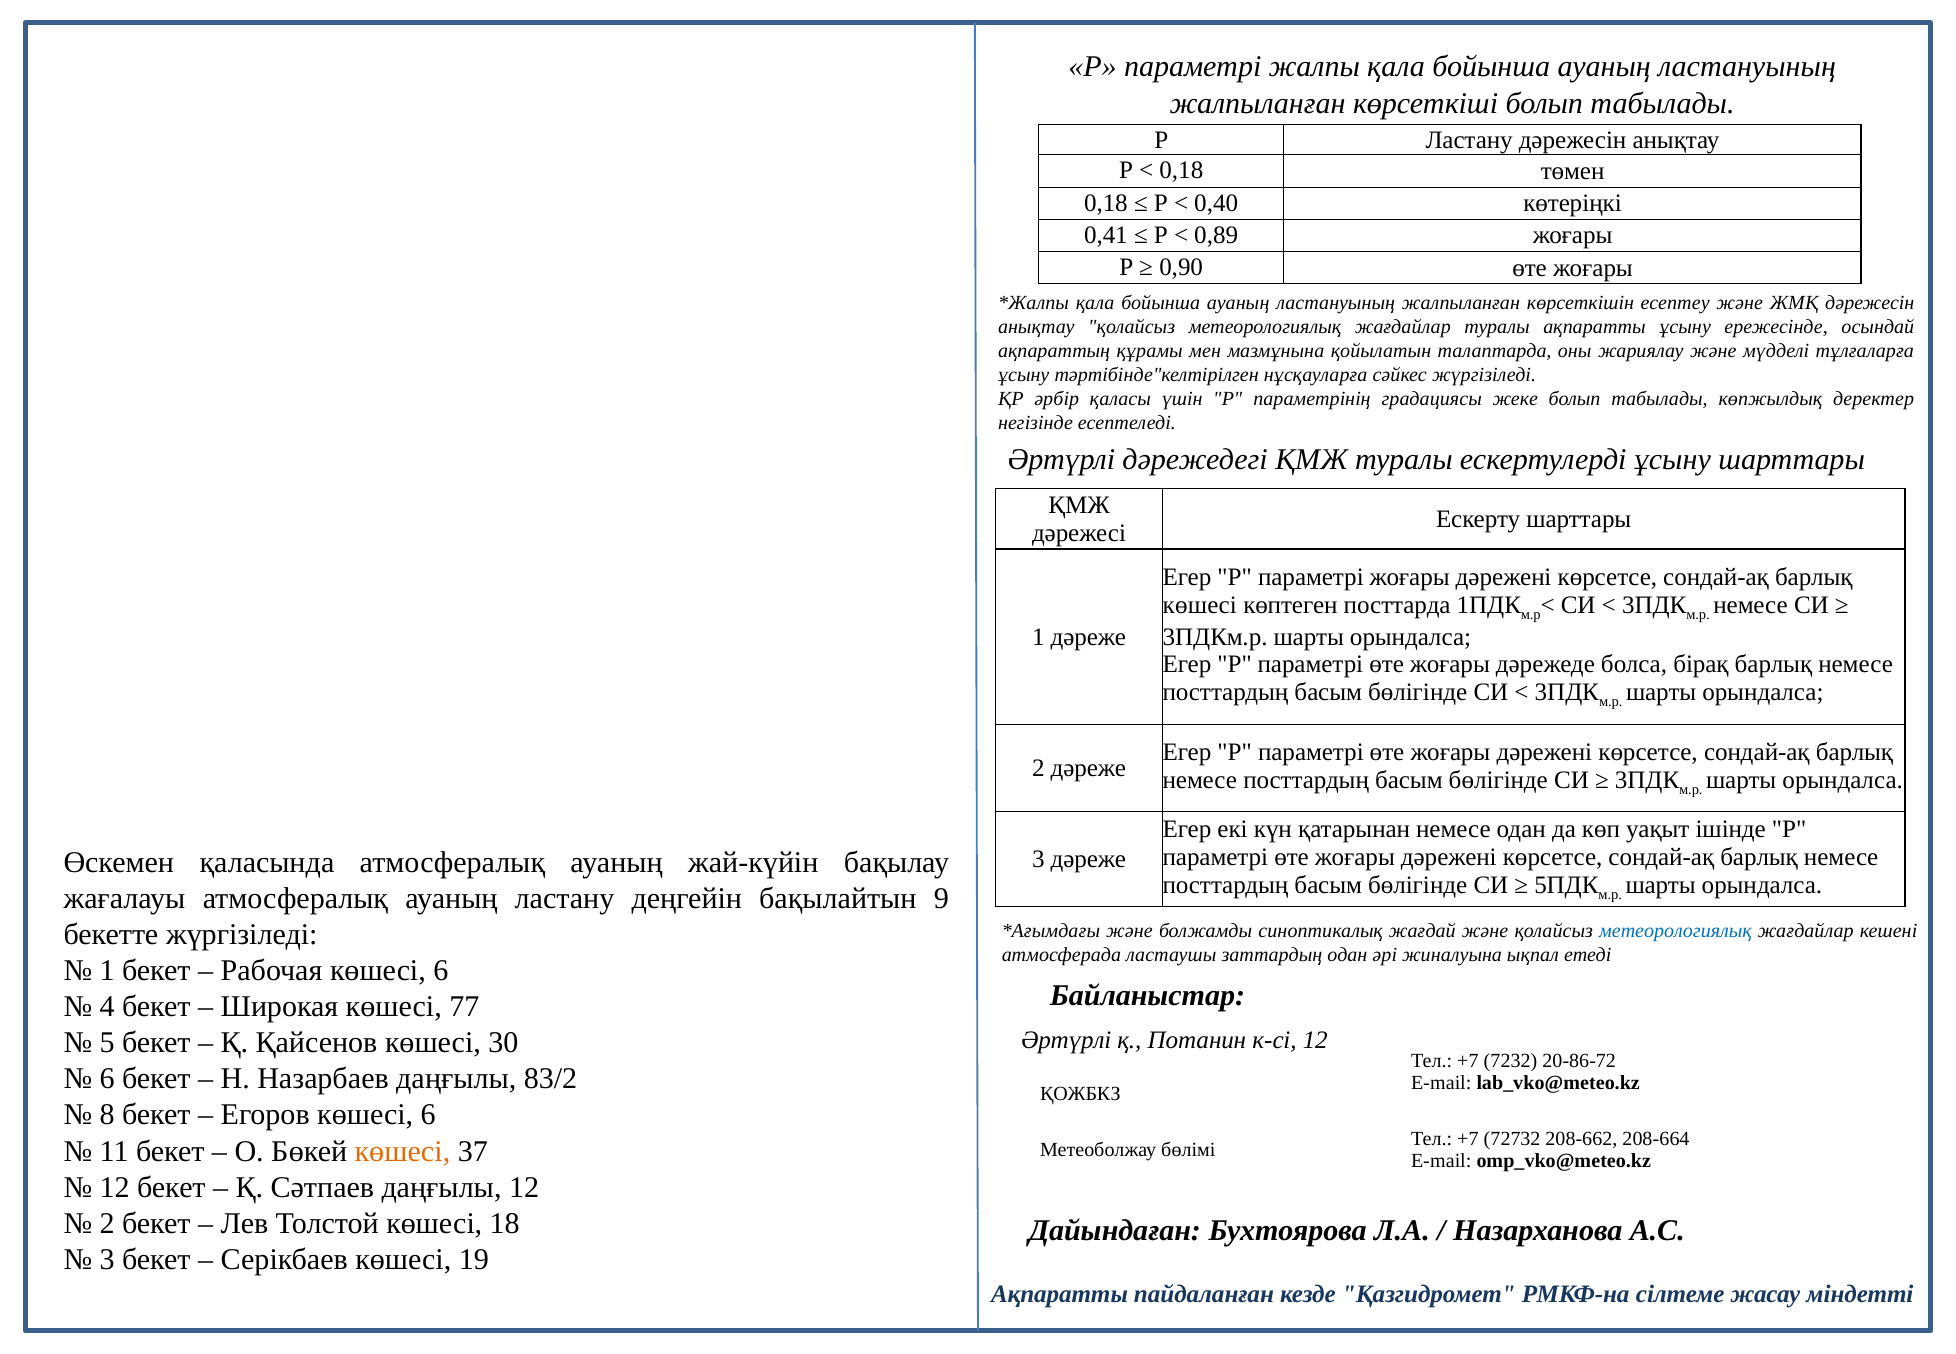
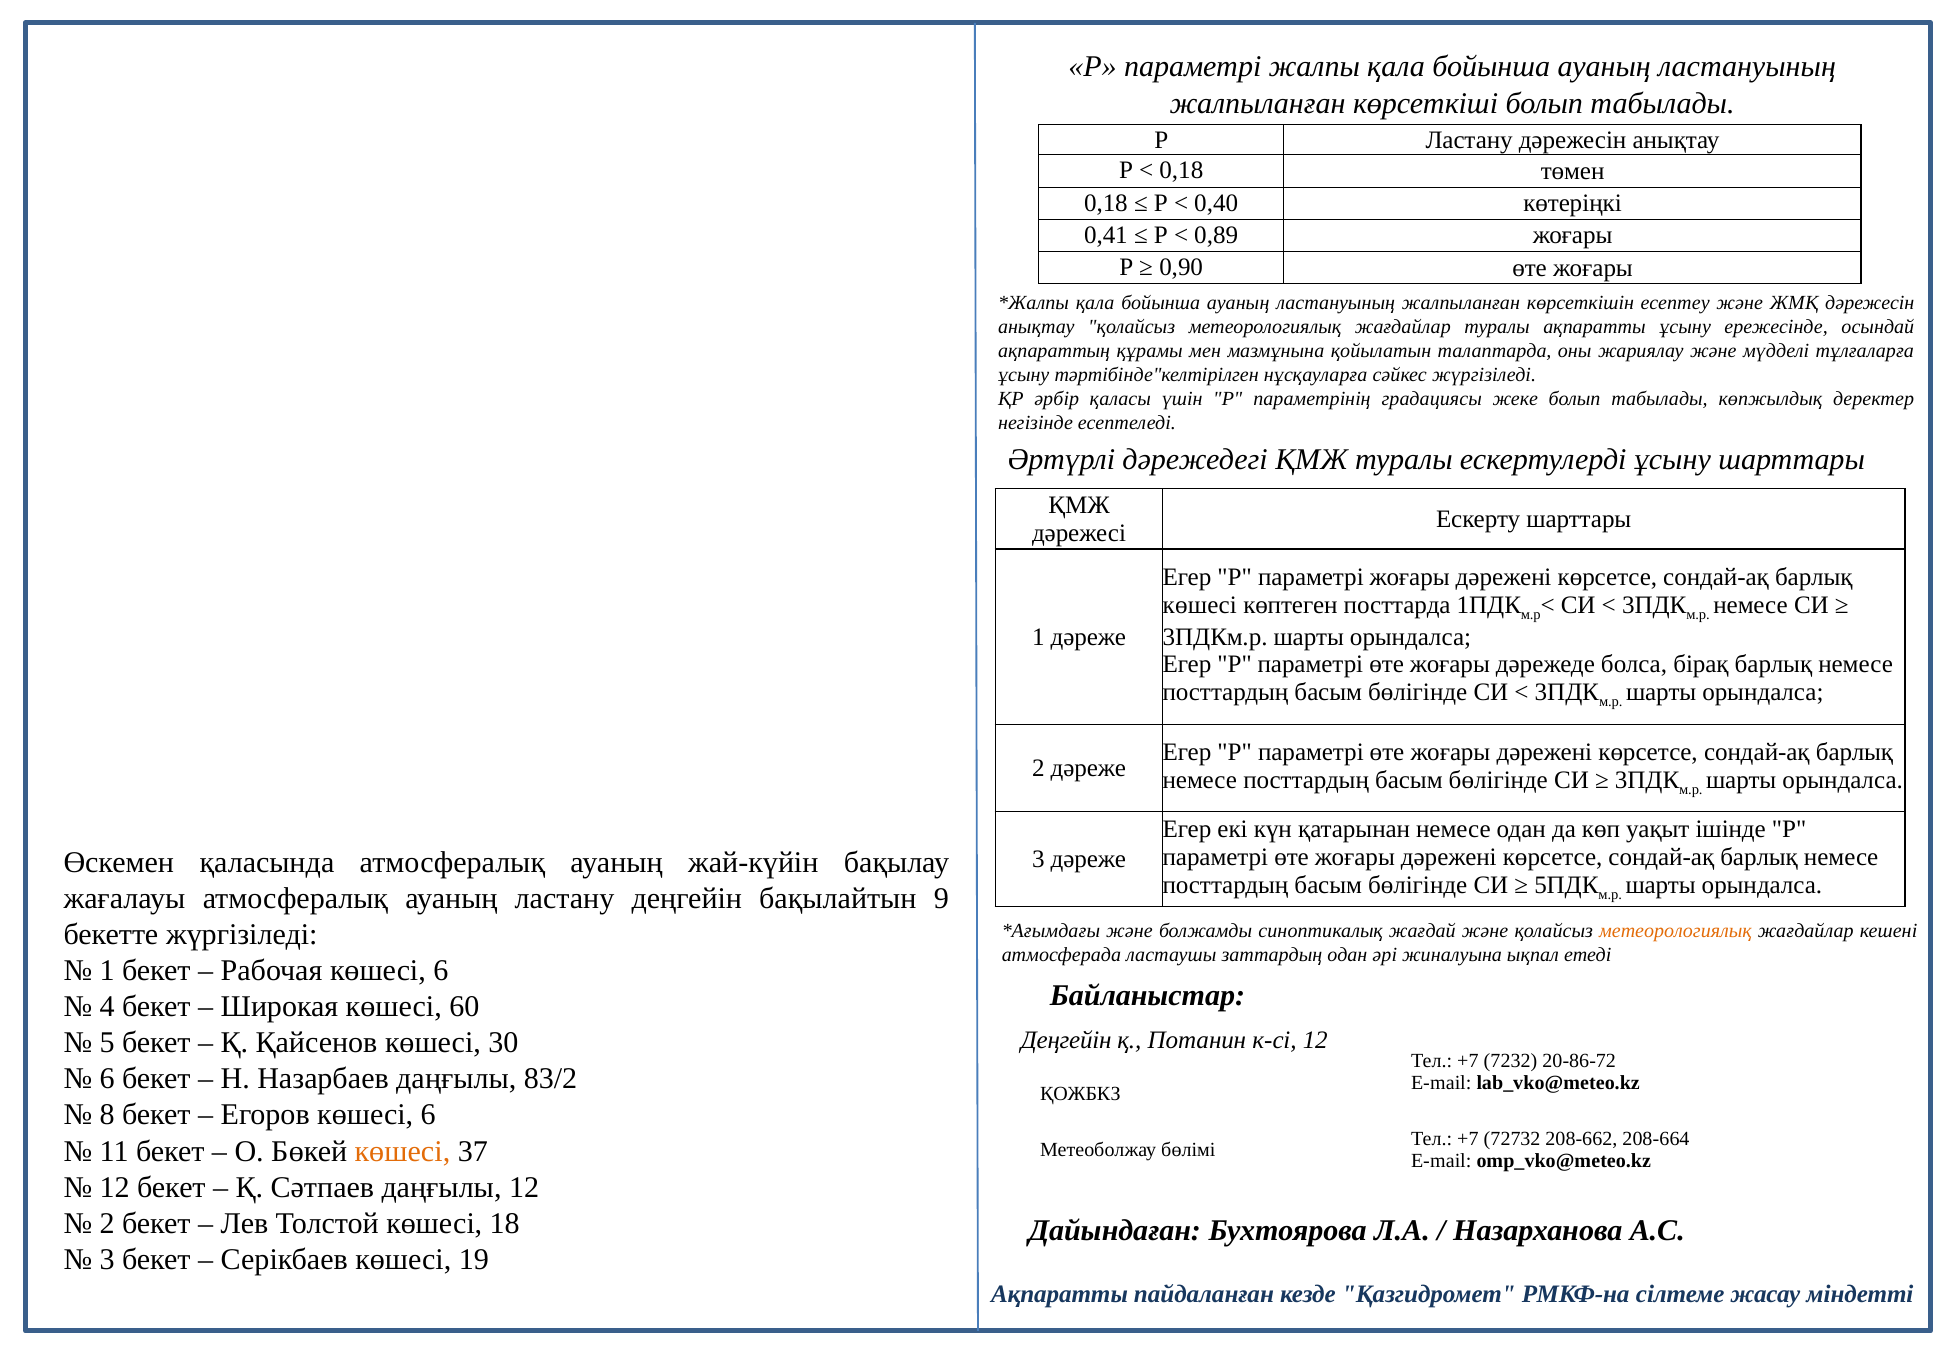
метеорологиялық at (1675, 931) colour: blue -> orange
77: 77 -> 60
Әртүрлі at (1066, 1041): Әртүрлі -> Деңгейін
